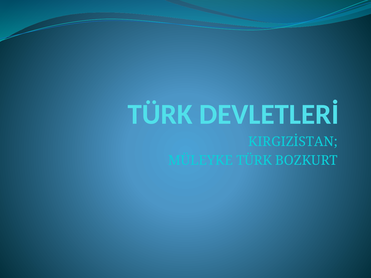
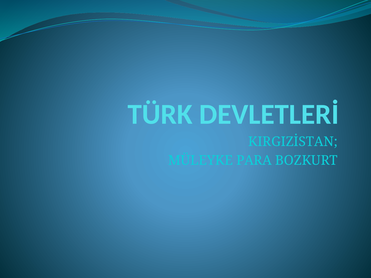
MÜLEYKE TÜRK: TÜRK -> PARA
